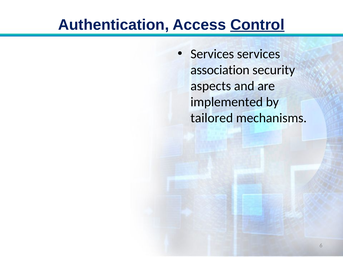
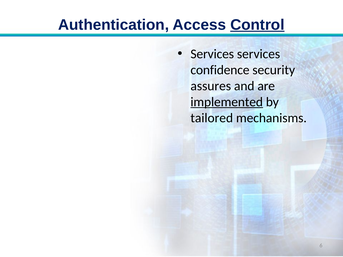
association: association -> confidence
aspects: aspects -> assures
implemented underline: none -> present
